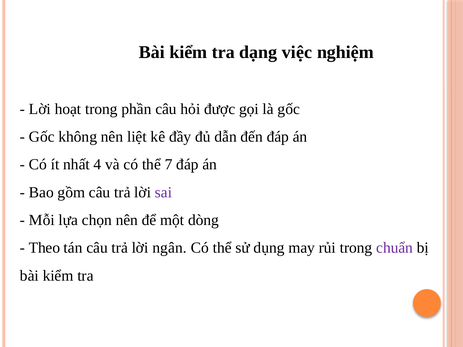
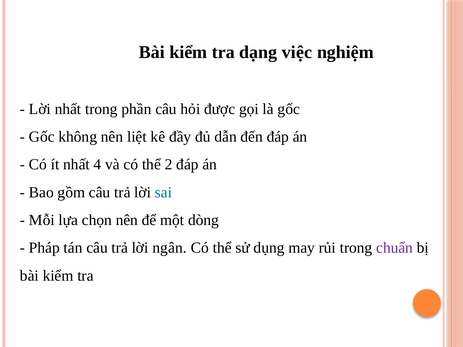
Lời hoạt: hoạt -> nhất
7: 7 -> 2
sai colour: purple -> blue
Theo: Theo -> Pháp
